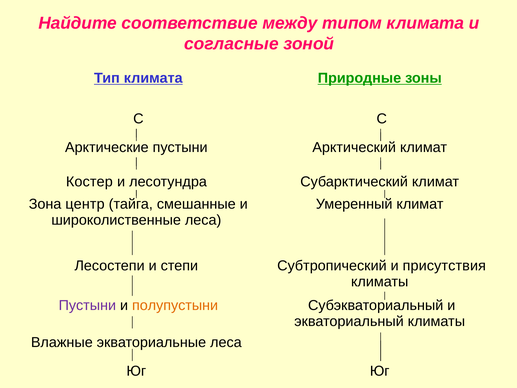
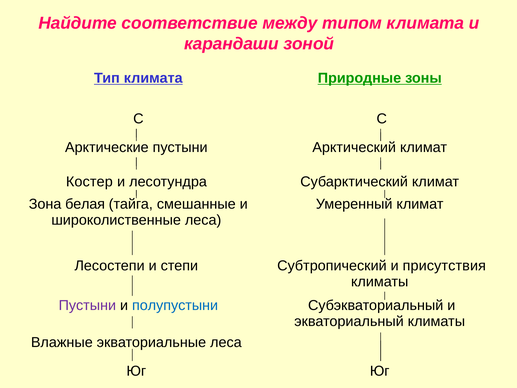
согласные: согласные -> карандаши
центр: центр -> белая
полупустыни colour: orange -> blue
